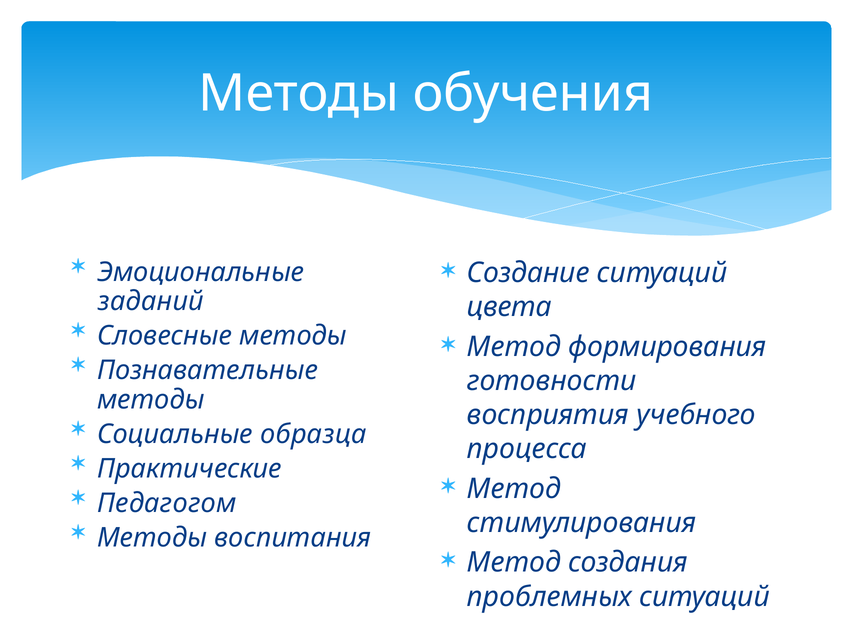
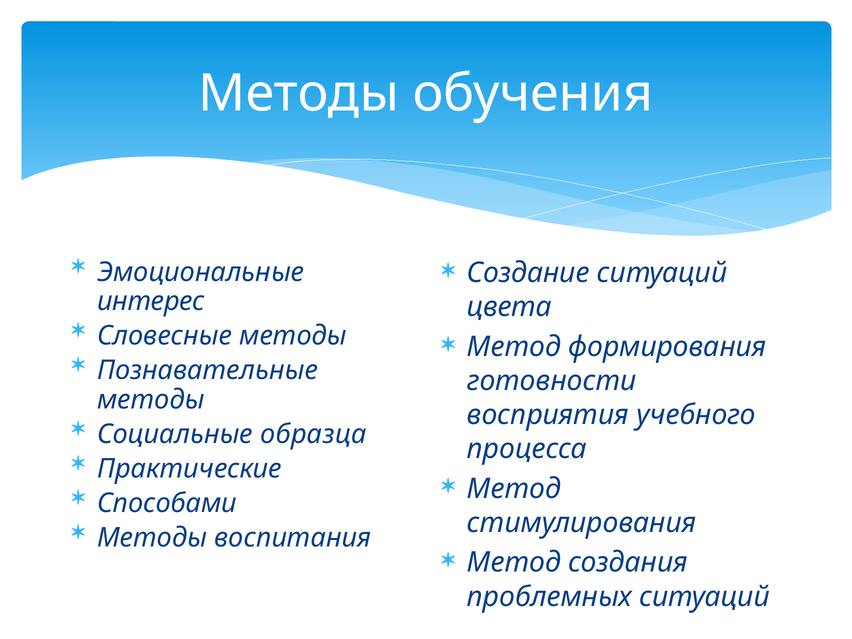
заданий: заданий -> интерес
Педагогом: Педагогом -> Способами
